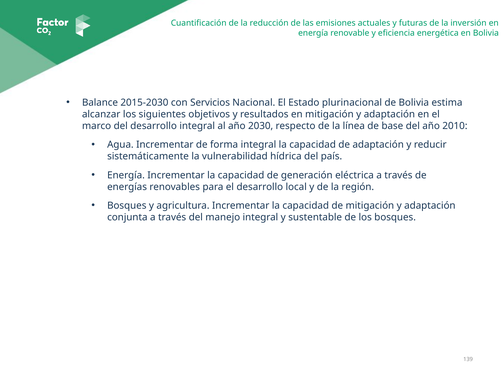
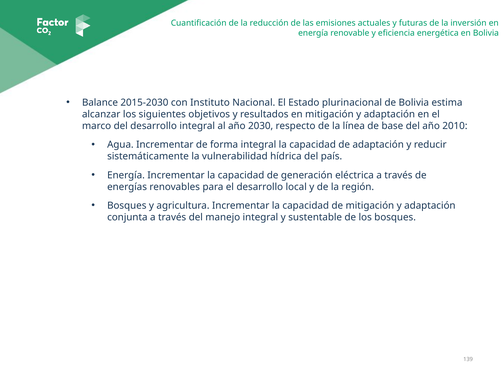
Servicios: Servicios -> Instituto
